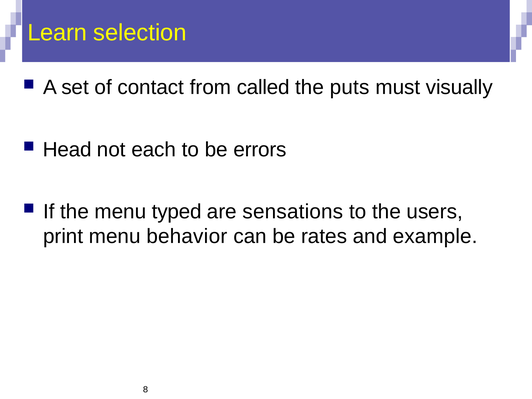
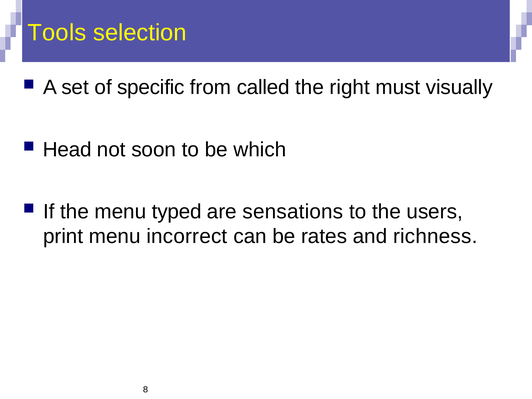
Learn: Learn -> Tools
contact: contact -> specific
puts: puts -> right
each: each -> soon
errors: errors -> which
behavior: behavior -> incorrect
example: example -> richness
